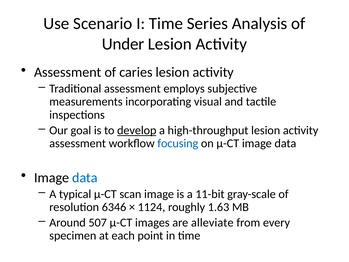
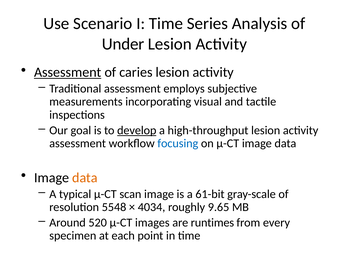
Assessment at (68, 72) underline: none -> present
data at (85, 177) colour: blue -> orange
11-bit: 11-bit -> 61-bit
6346: 6346 -> 5548
1124: 1124 -> 4034
1.63: 1.63 -> 9.65
507: 507 -> 520
alleviate: alleviate -> runtimes
